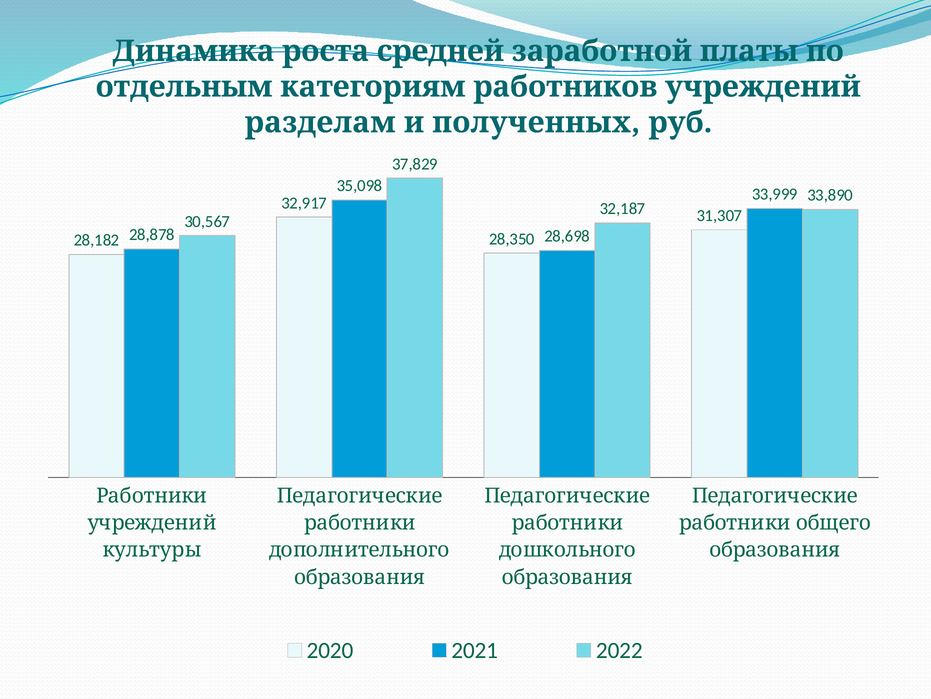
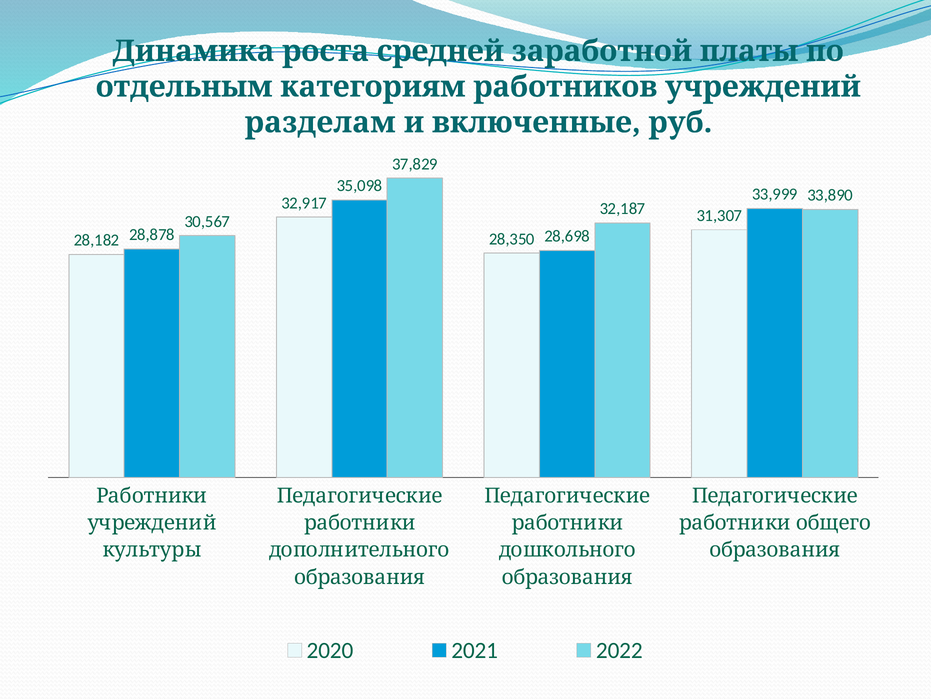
полученных: полученных -> включенные
